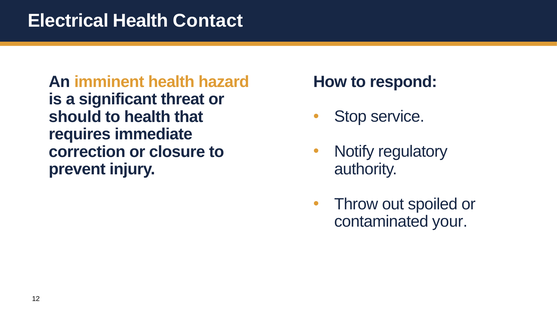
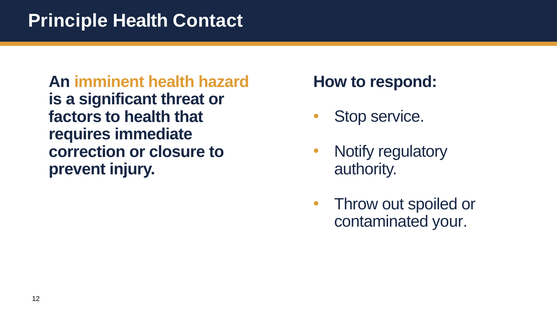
Electrical: Electrical -> Principle
should: should -> factors
